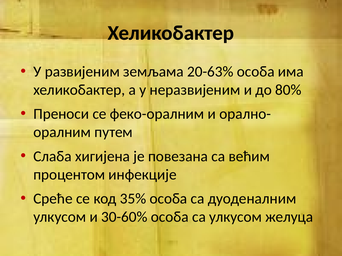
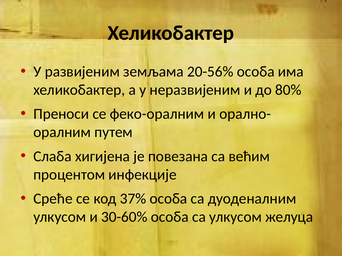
20-63%: 20-63% -> 20-56%
35%: 35% -> 37%
